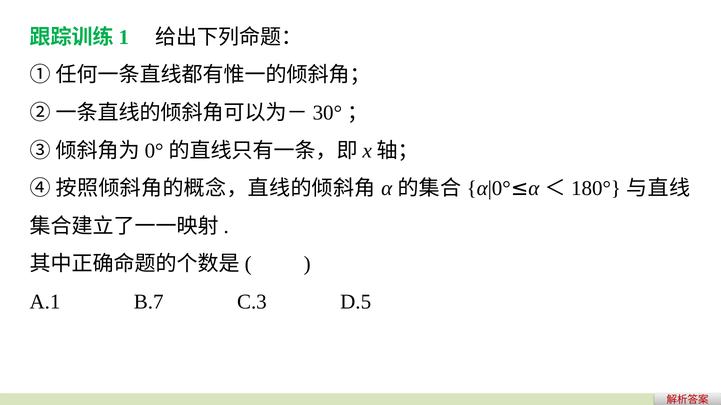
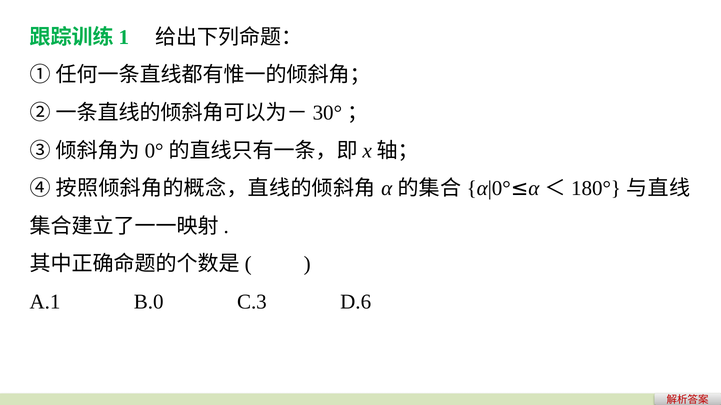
B.7: B.7 -> B.0
D.5: D.5 -> D.6
